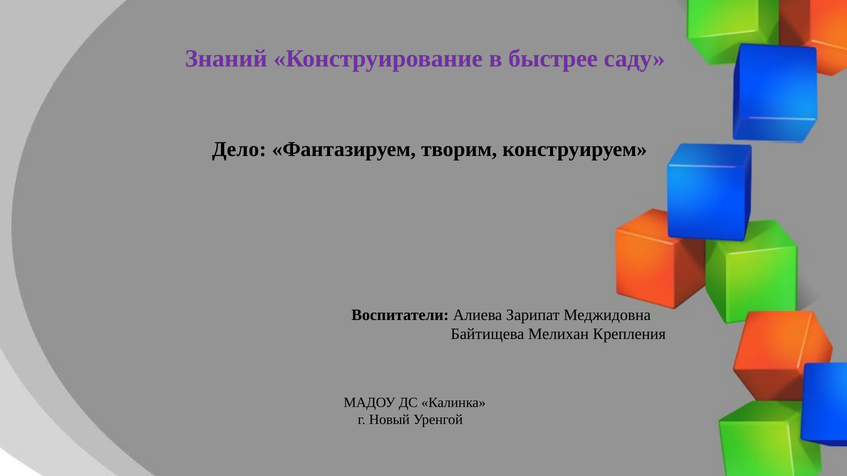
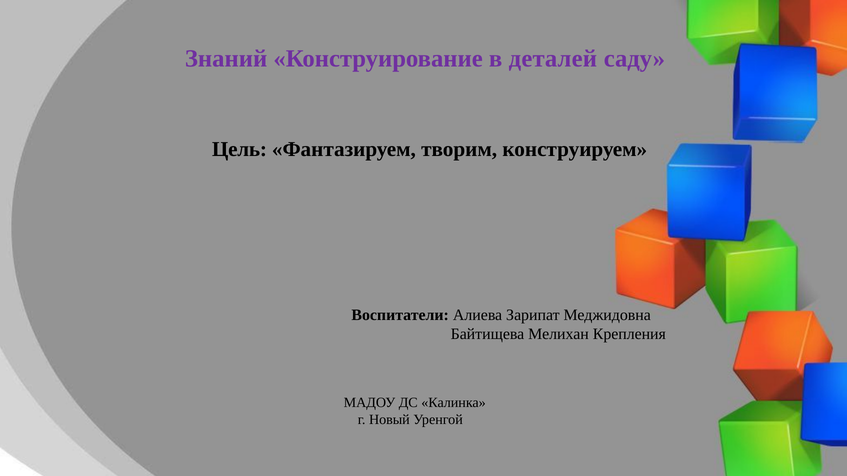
быстрее: быстрее -> деталей
Дело: Дело -> Цель
